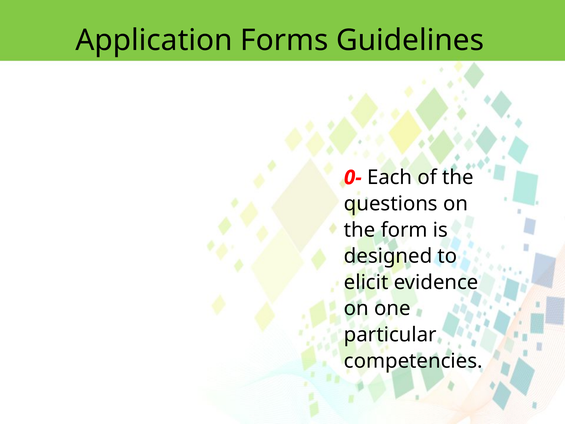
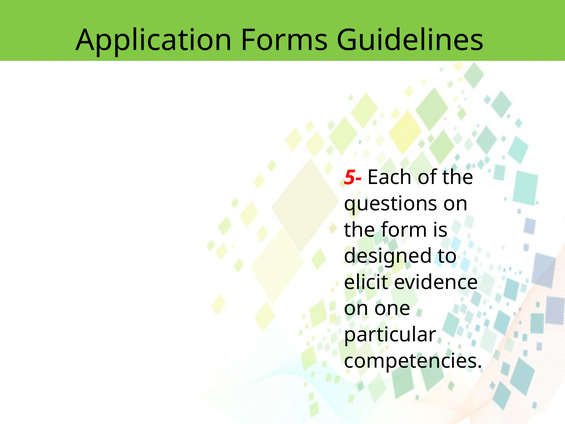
0-: 0- -> 5-
